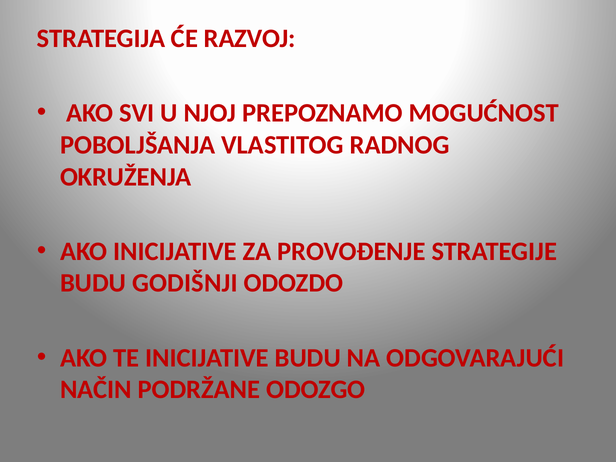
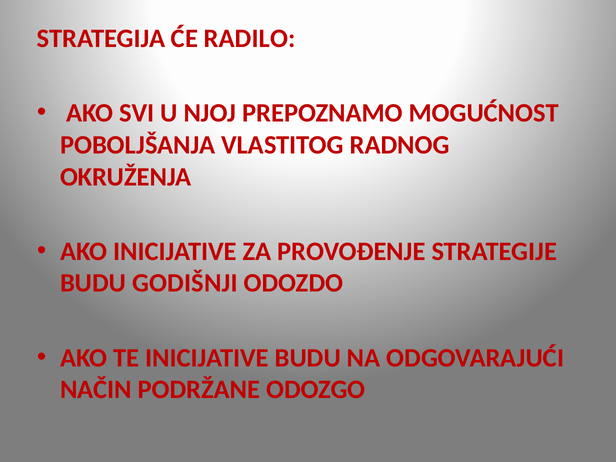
RAZVOJ: RAZVOJ -> RADILO
